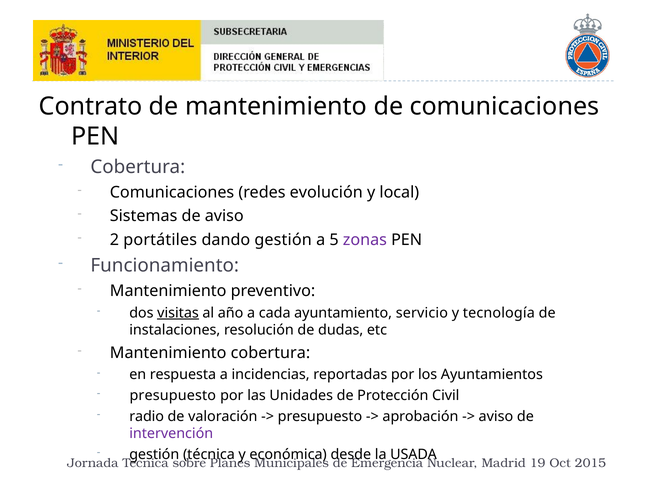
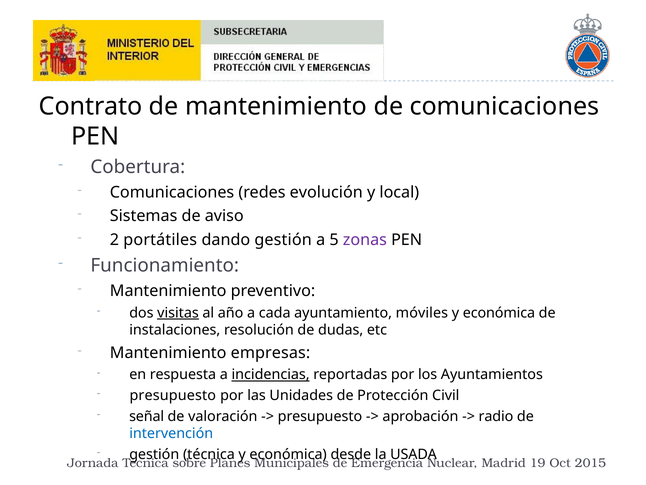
servicio: servicio -> móviles
tecnología at (499, 312): tecnología -> económica
Mantenimiento cobertura: cobertura -> empresas
incidencias underline: none -> present
radio: radio -> señal
aviso at (496, 416): aviso -> radio
intervención colour: purple -> blue
